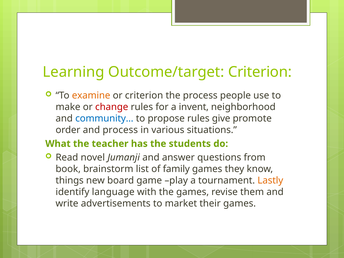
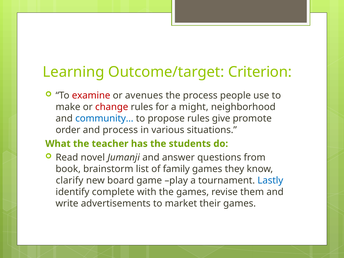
examine colour: orange -> red
or criterion: criterion -> avenues
invent: invent -> might
things: things -> clarify
Lastly colour: orange -> blue
language: language -> complete
